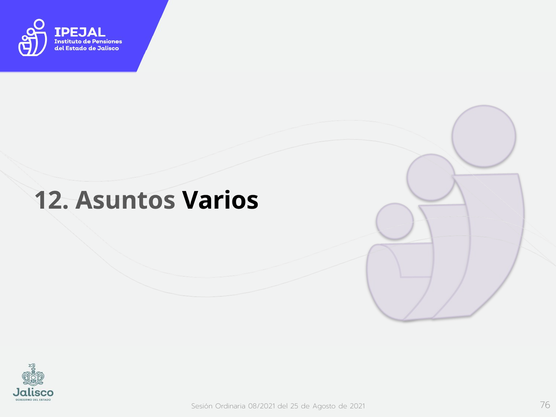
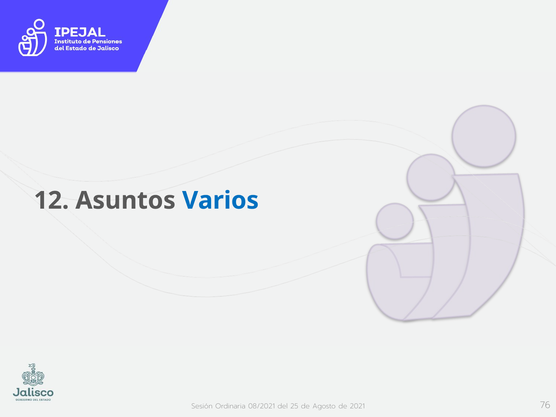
Varios colour: black -> blue
